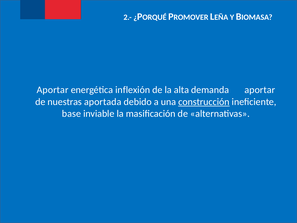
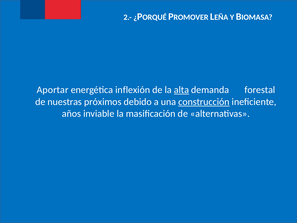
alta underline: none -> present
demanda aportar: aportar -> forestal
aportada: aportada -> próximos
base: base -> años
